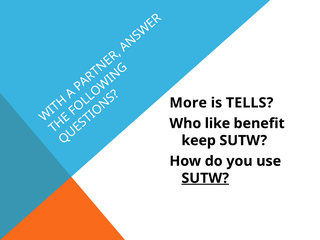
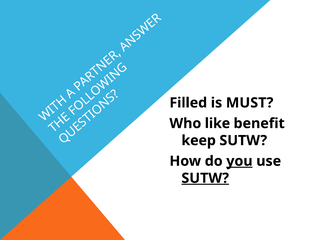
More: More -> Filled
TELLS: TELLS -> MUST
you underline: none -> present
